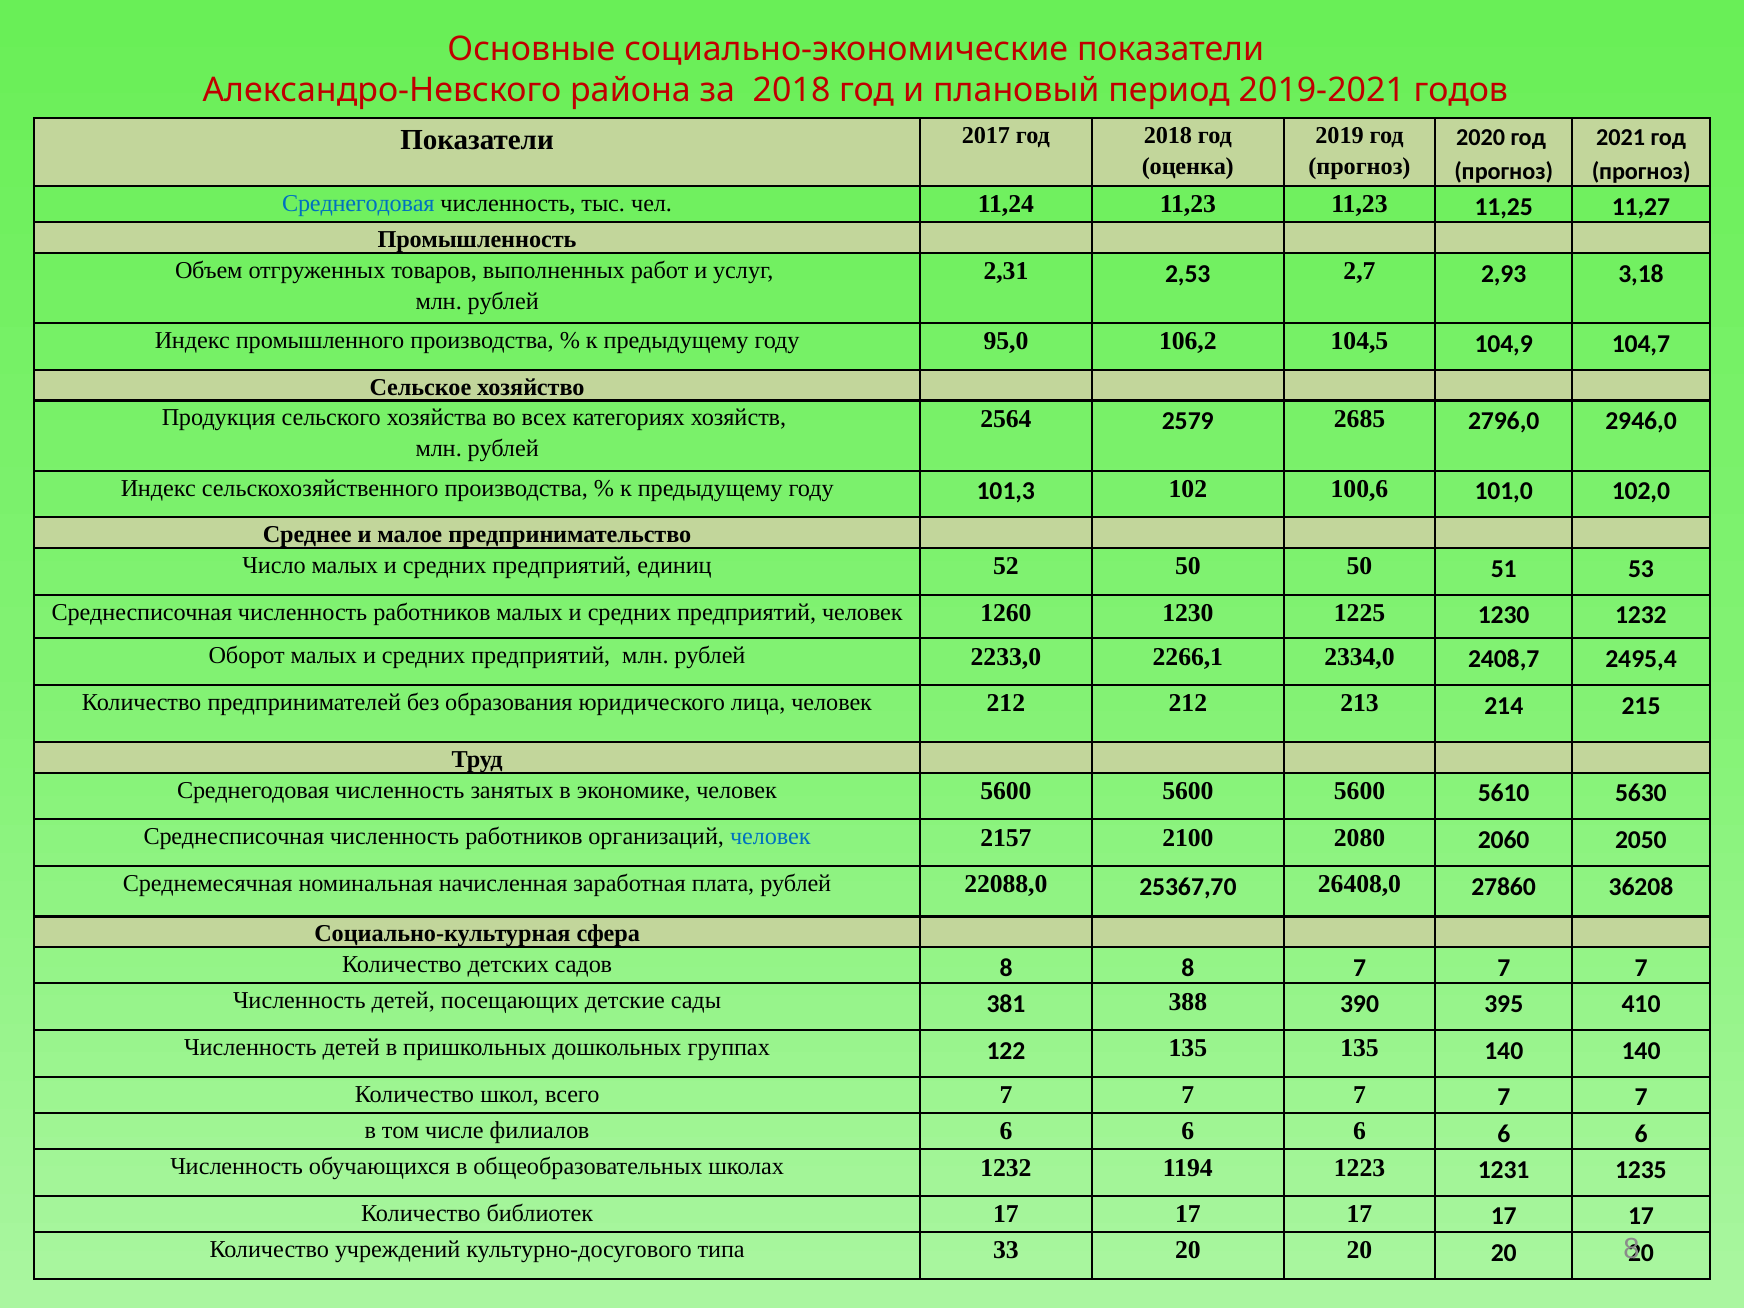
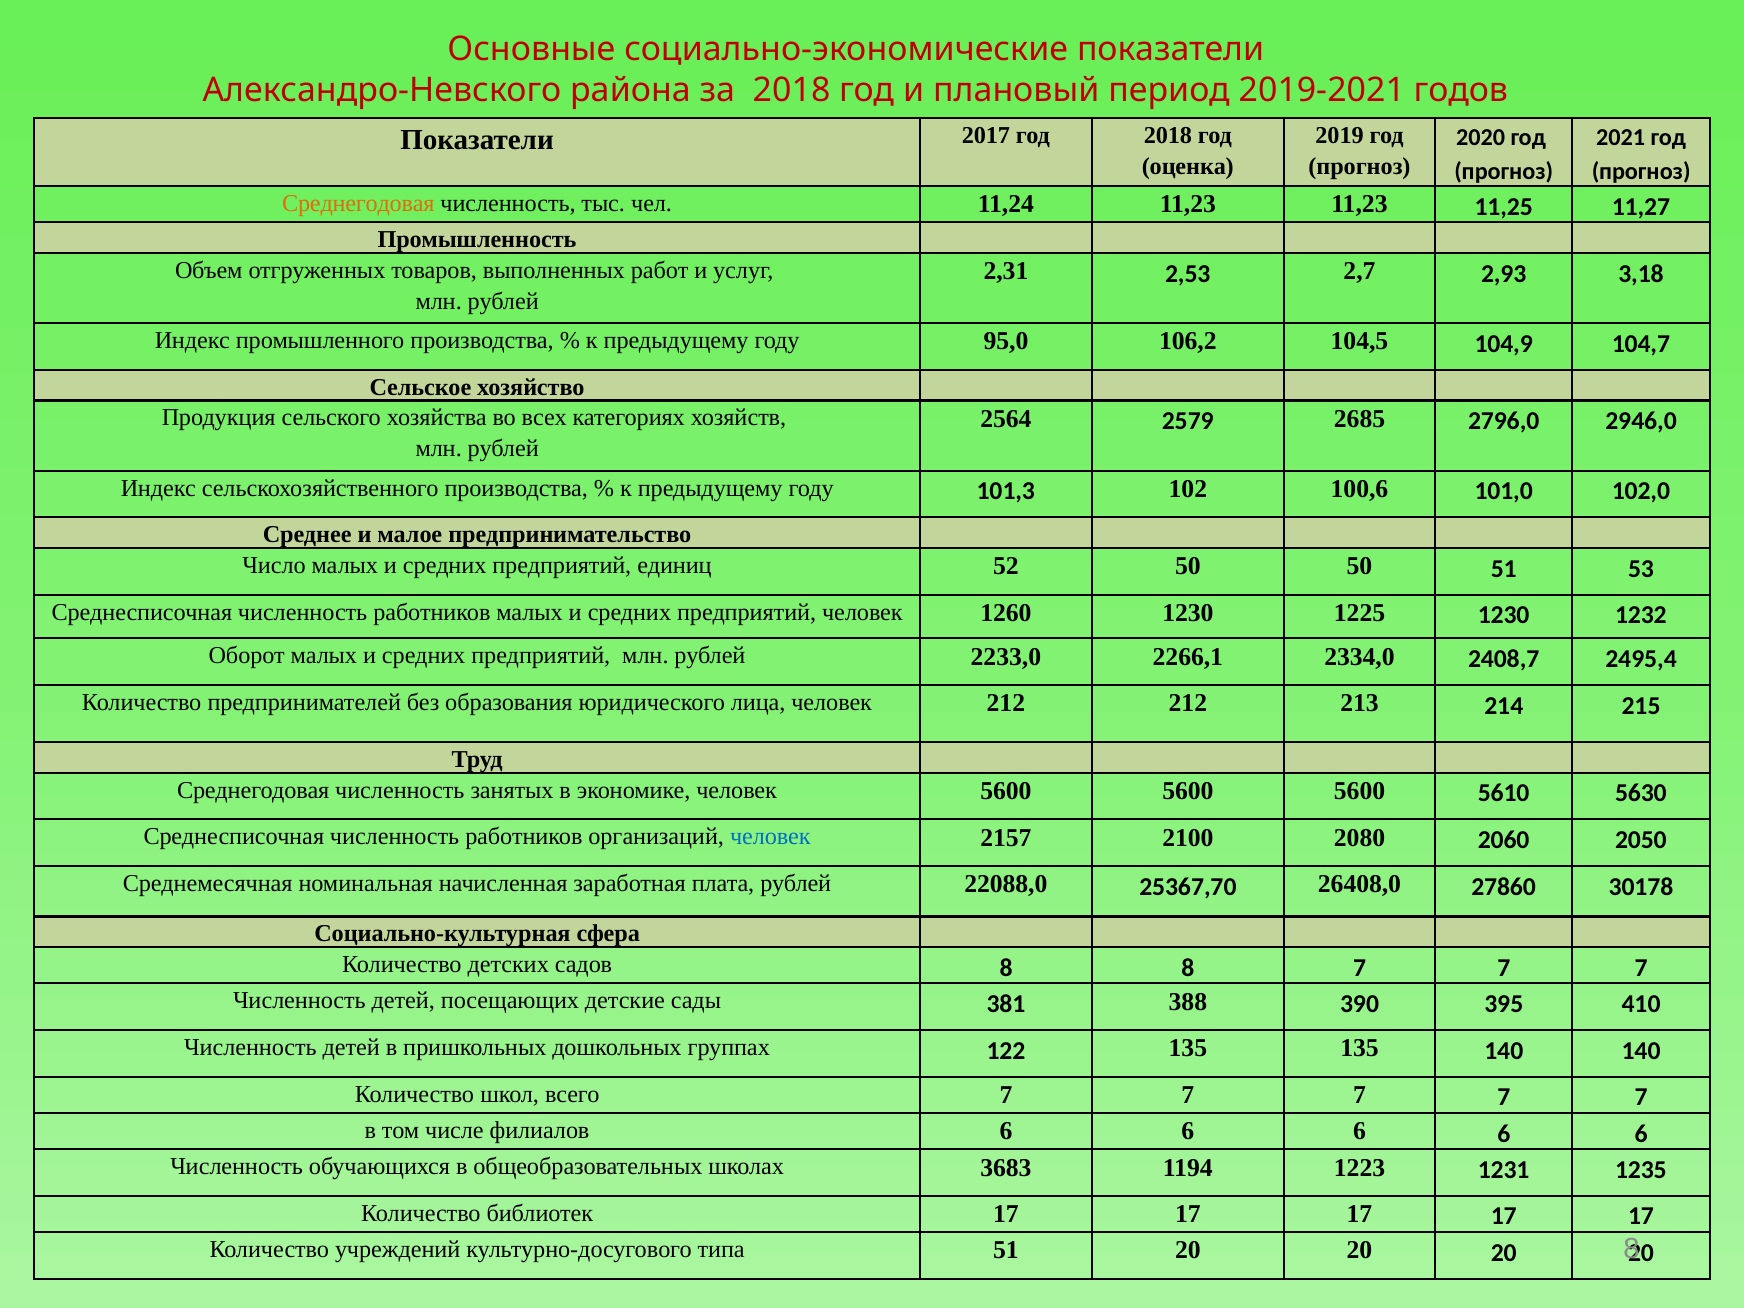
Среднегодовая at (358, 203) colour: blue -> orange
36208: 36208 -> 30178
школах 1232: 1232 -> 3683
типа 33: 33 -> 51
